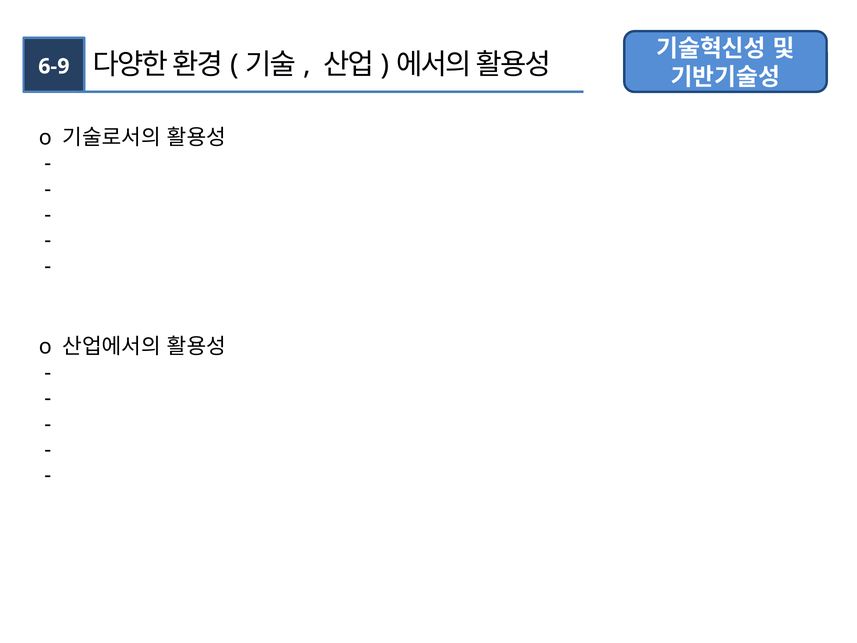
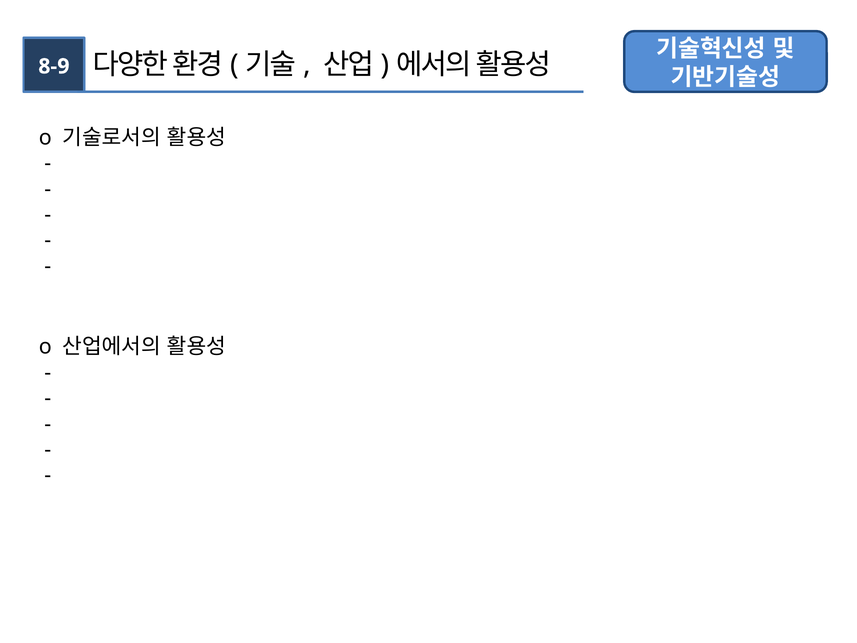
6-9: 6-9 -> 8-9
